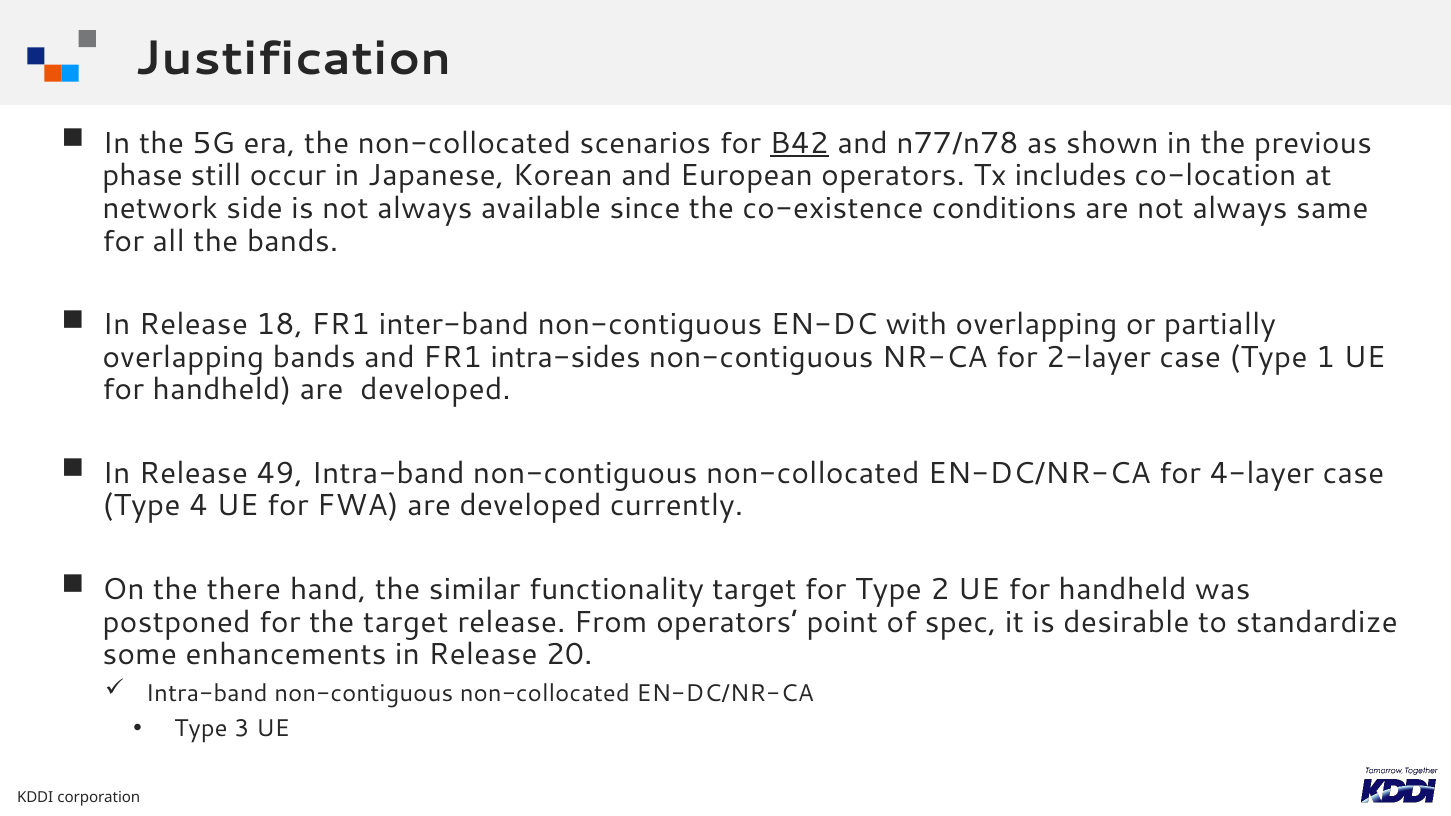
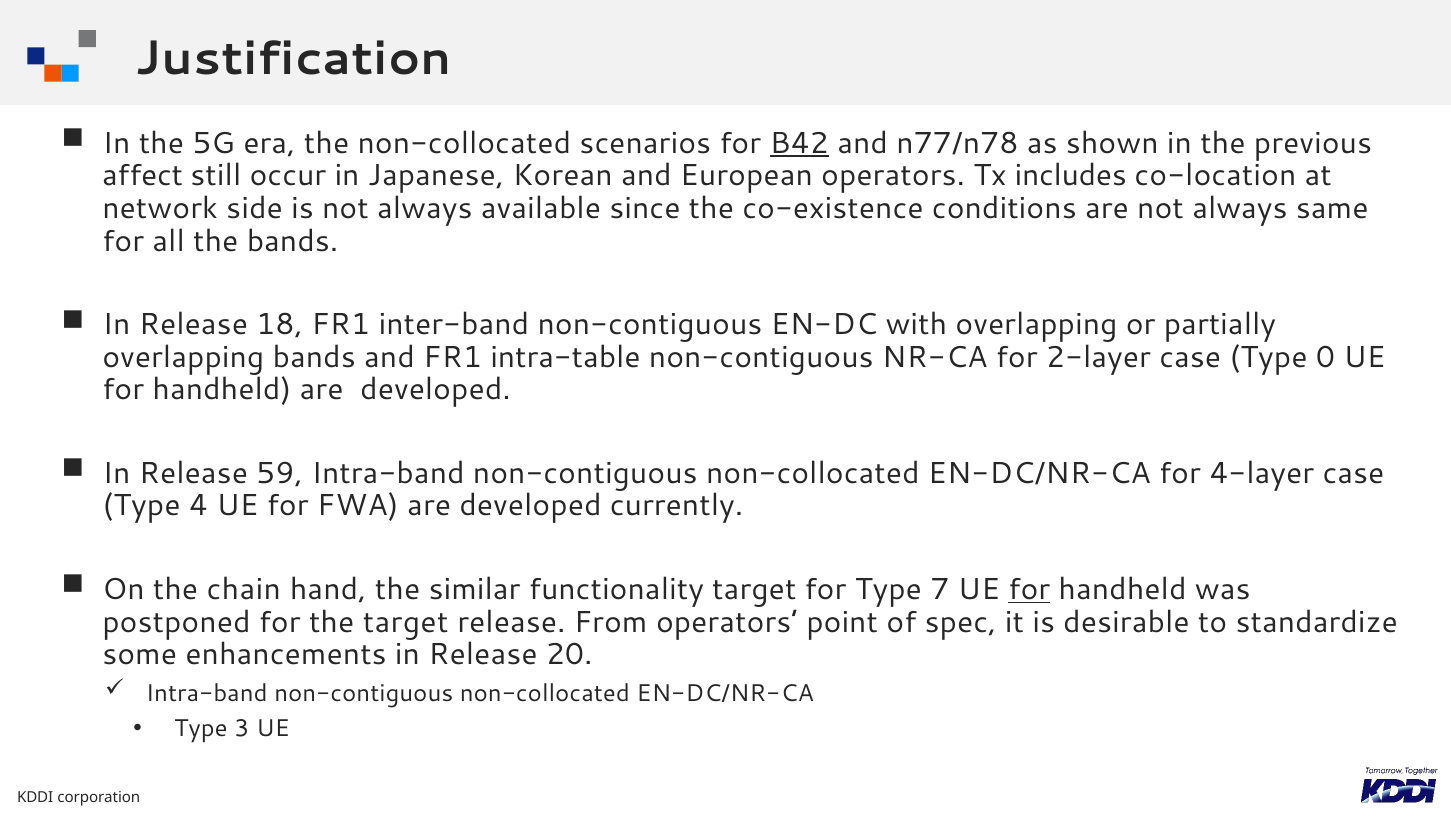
phase: phase -> affect
intra-sides: intra-sides -> intra-table
1: 1 -> 0
49: 49 -> 59
there: there -> chain
2: 2 -> 7
for at (1029, 590) underline: none -> present
